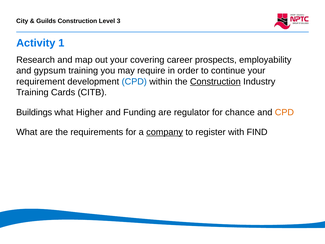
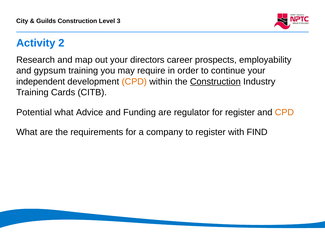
1: 1 -> 2
covering: covering -> directors
requirement: requirement -> independent
CPD at (134, 81) colour: blue -> orange
Buildings: Buildings -> Potential
Higher: Higher -> Advice
for chance: chance -> register
company underline: present -> none
